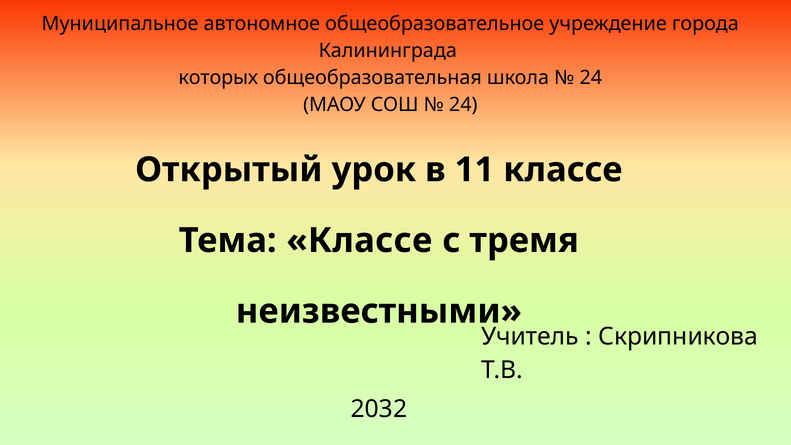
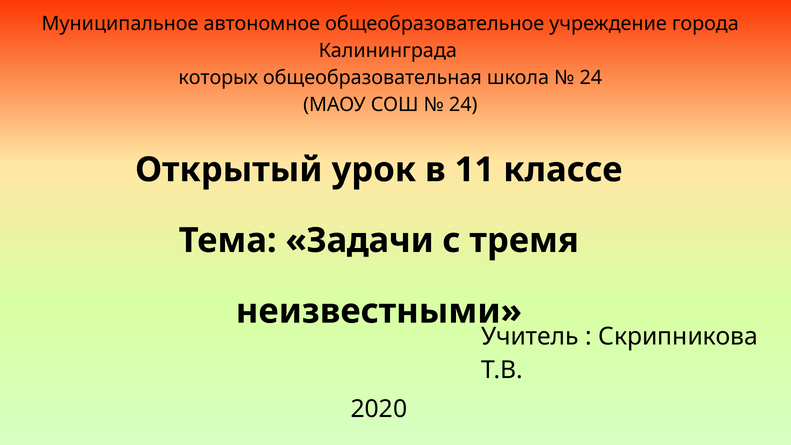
Тема Классе: Классе -> Задачи
2032: 2032 -> 2020
